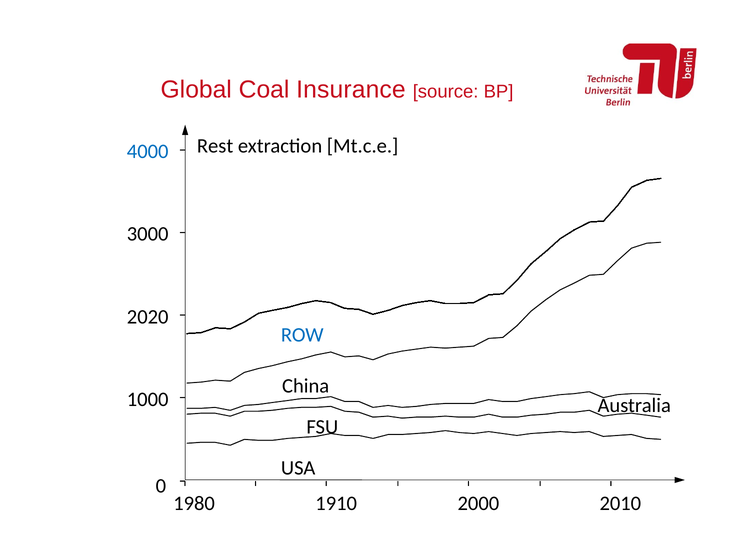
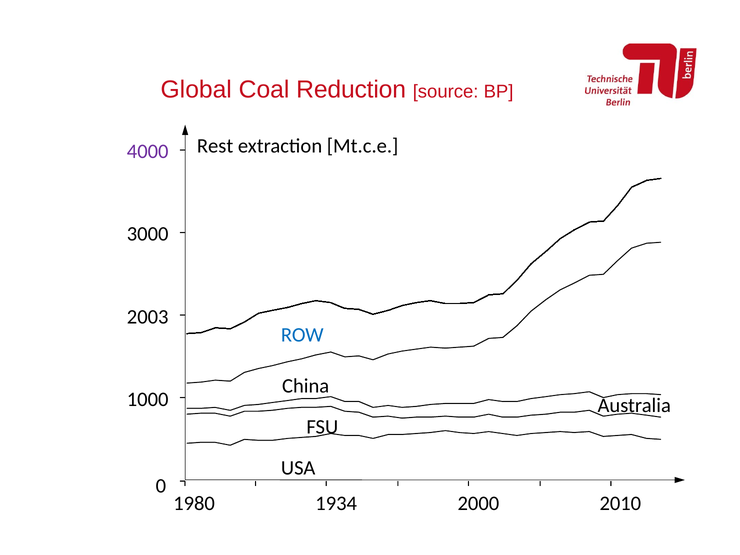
Insurance: Insurance -> Reduction
4000 colour: blue -> purple
2020: 2020 -> 2003
1910: 1910 -> 1934
